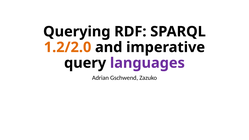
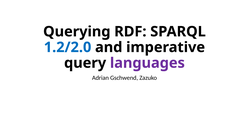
1.2/2.0 colour: orange -> blue
